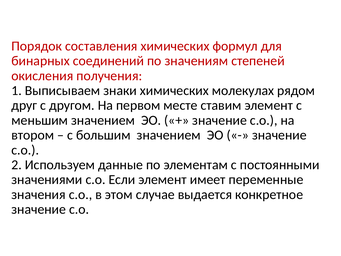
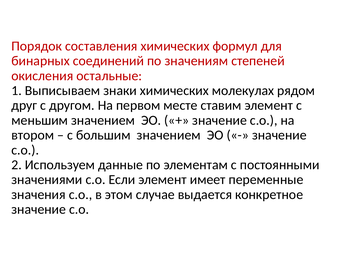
получения: получения -> остальные
